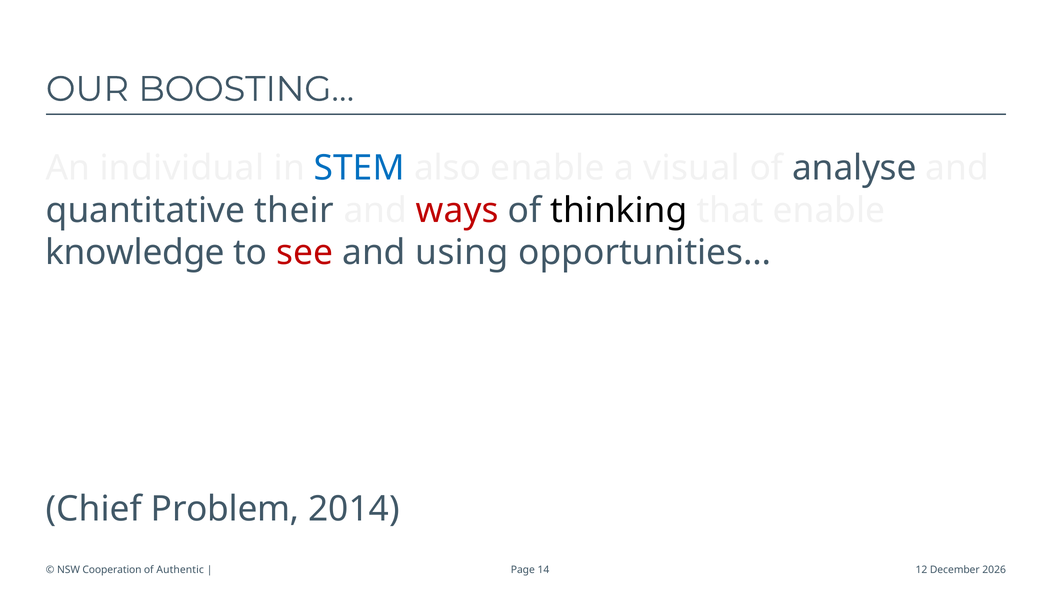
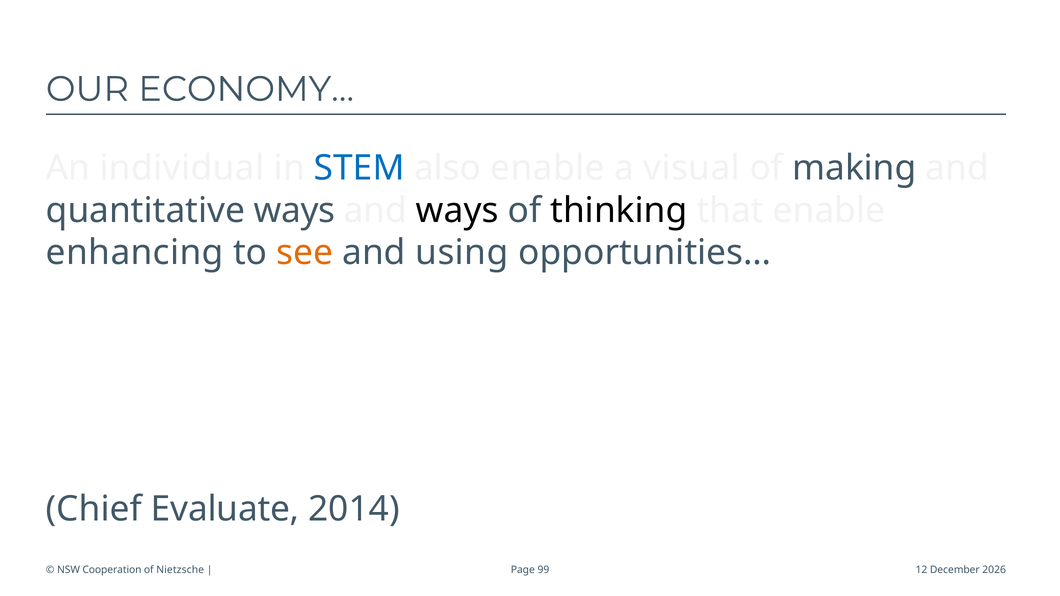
BOOSTING…: BOOSTING… -> ECONOMY…
analyse: analyse -> making
quantitative their: their -> ways
ways at (457, 211) colour: red -> black
knowledge: knowledge -> enhancing
see colour: red -> orange
Problem: Problem -> Evaluate
Authentic: Authentic -> Nietzsche
14: 14 -> 99
